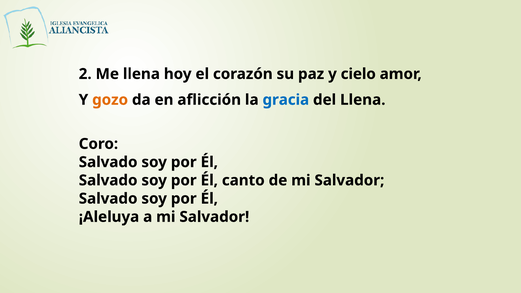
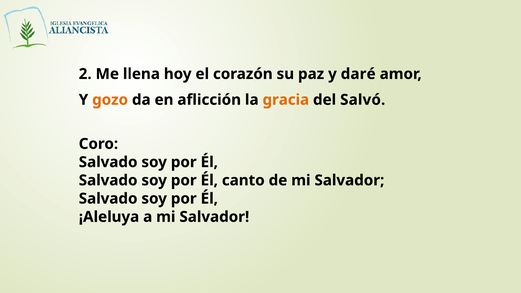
cielo: cielo -> daré
gracia colour: blue -> orange
del Llena: Llena -> Salvó
